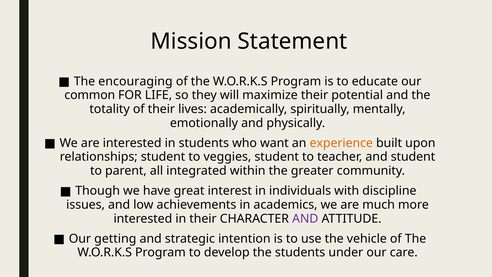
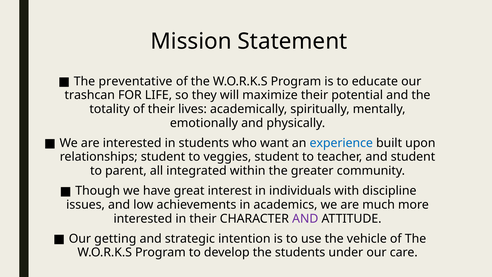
encouraging: encouraging -> preventative
common: common -> trashcan
experience colour: orange -> blue
